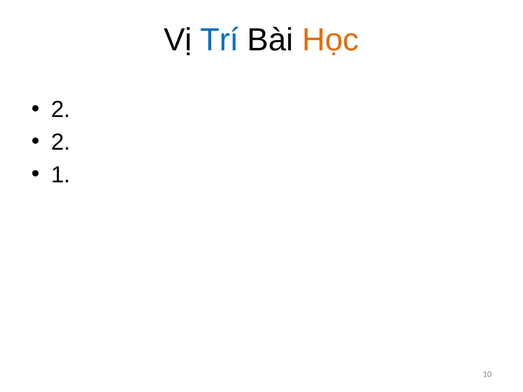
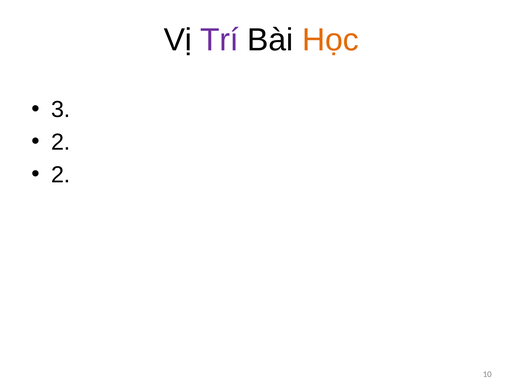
Trí colour: blue -> purple
2 at (61, 110): 2 -> 3
1 at (61, 175): 1 -> 2
